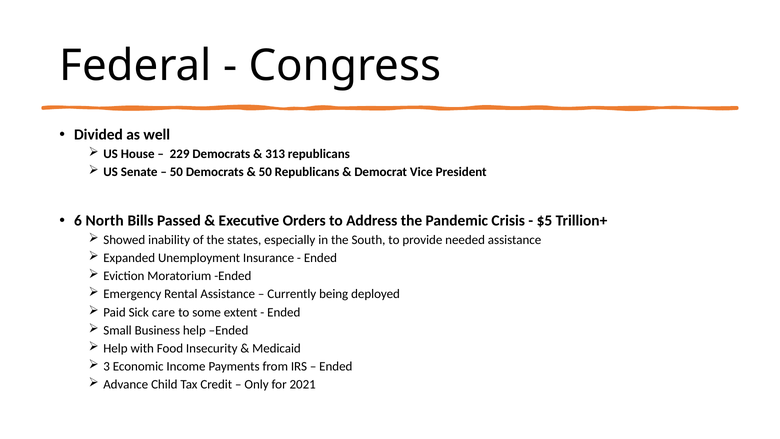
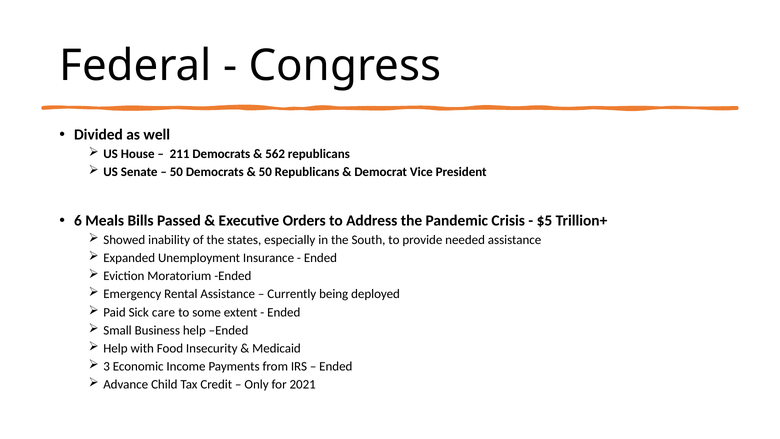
229: 229 -> 211
313: 313 -> 562
North: North -> Meals
